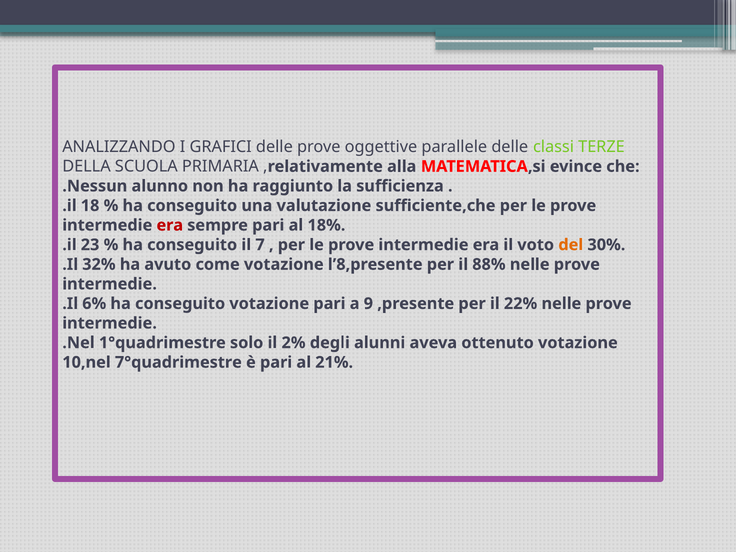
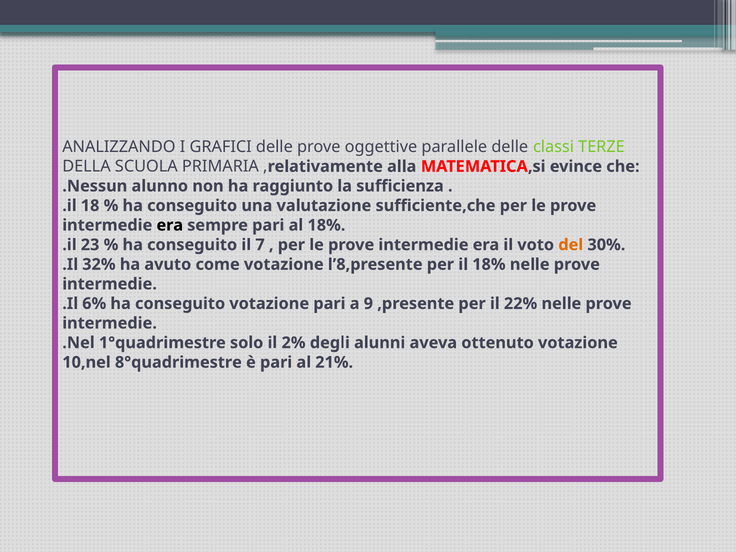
era at (170, 225) colour: red -> black
il 88%: 88% -> 18%
7°quadrimestre: 7°quadrimestre -> 8°quadrimestre
